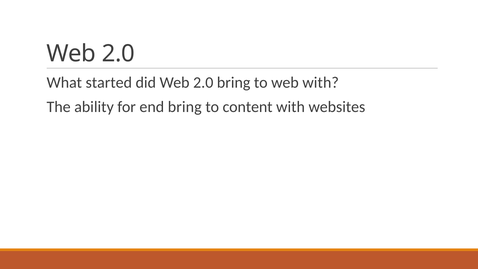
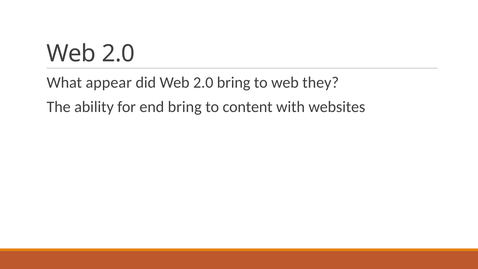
started: started -> appear
web with: with -> they
